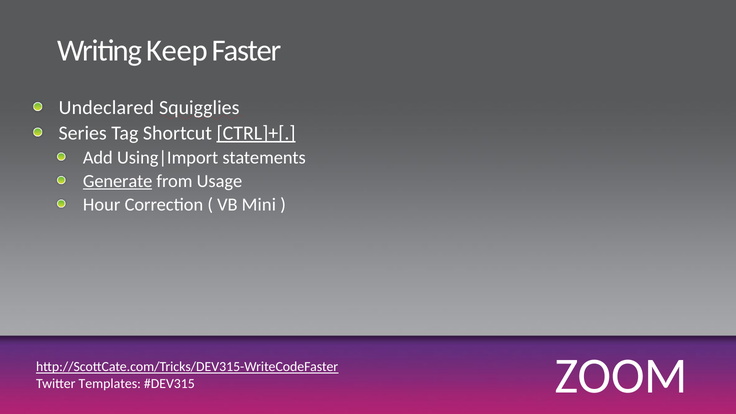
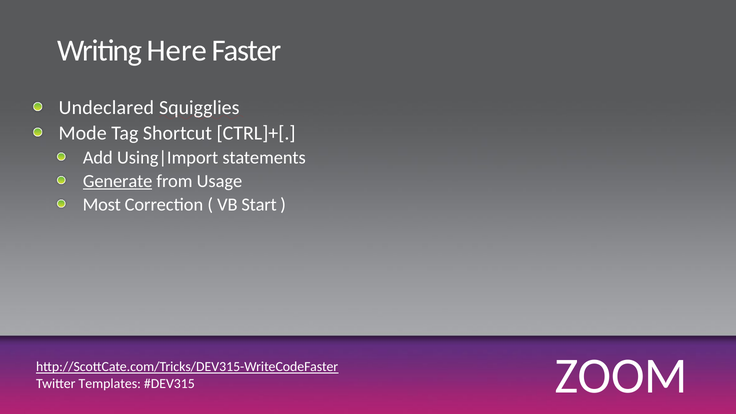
Keep: Keep -> Here
Series: Series -> Mode
CTRL]+[ underline: present -> none
Hour: Hour -> Most
Mini: Mini -> Start
